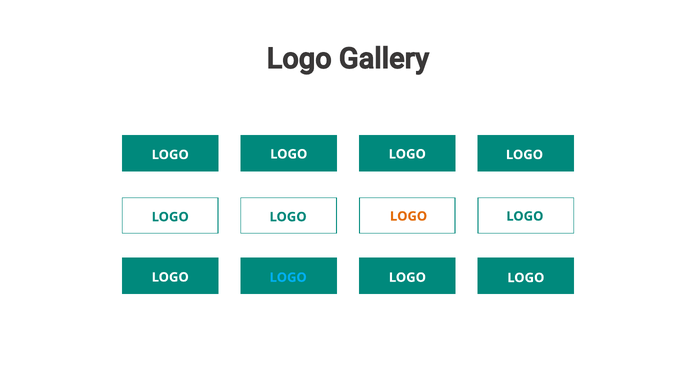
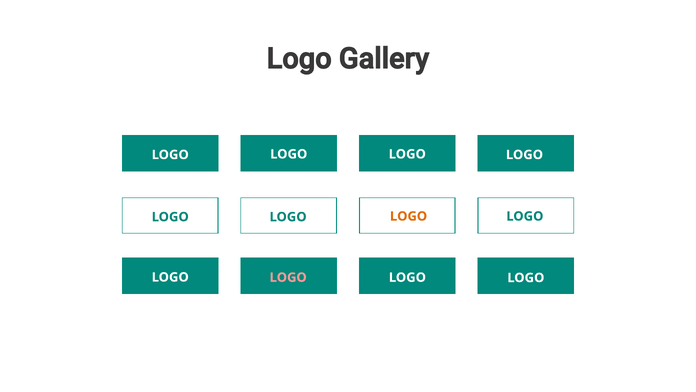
LOGO at (288, 277) colour: light blue -> pink
